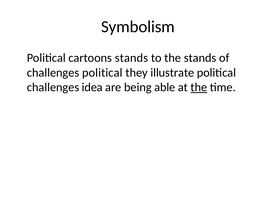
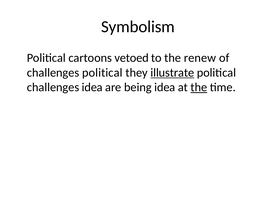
cartoons stands: stands -> vetoed
the stands: stands -> renew
illustrate underline: none -> present
being able: able -> idea
